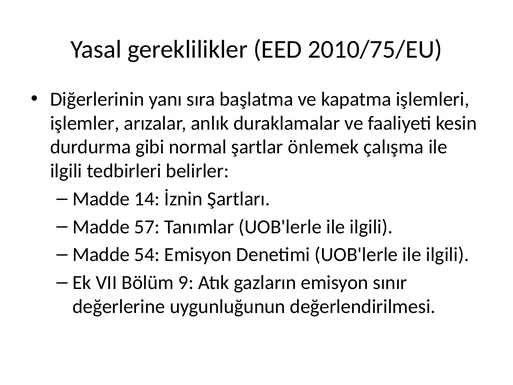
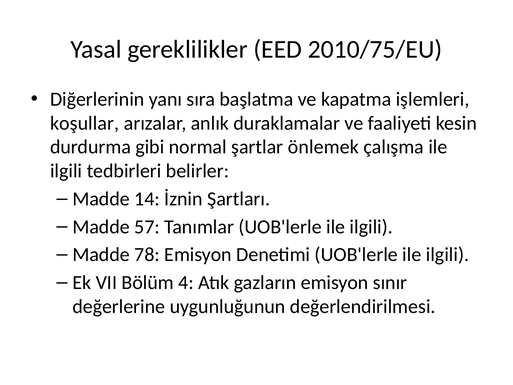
işlemler: işlemler -> koşullar
54: 54 -> 78
9: 9 -> 4
